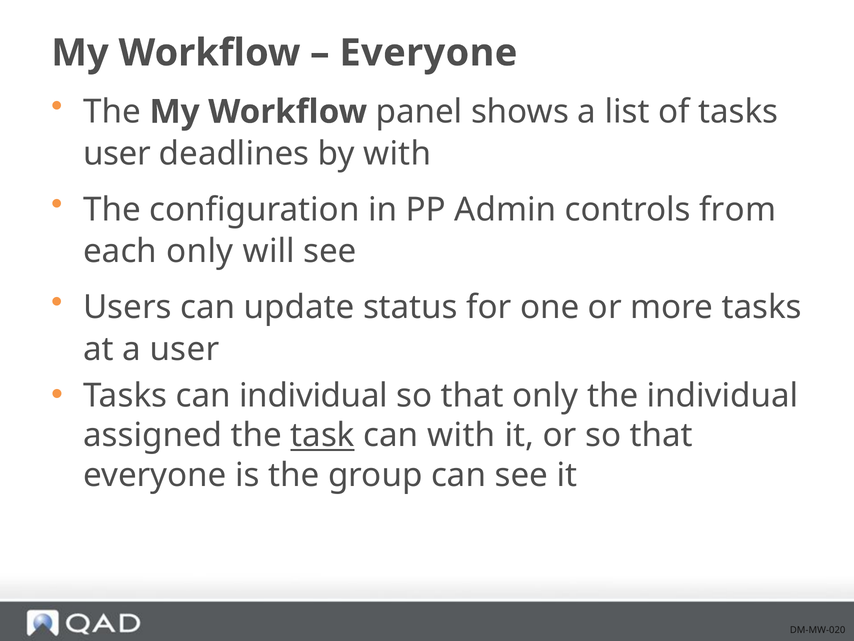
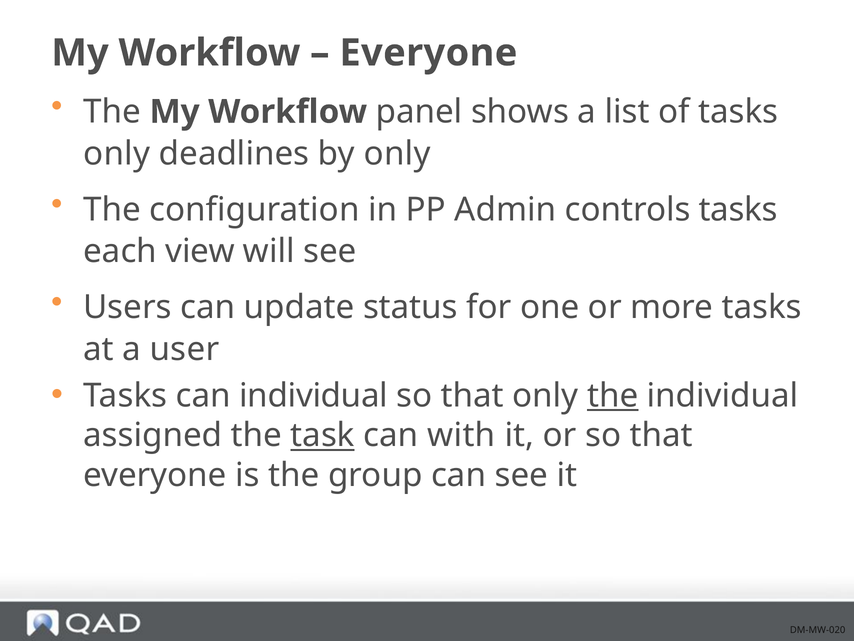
user at (117, 153): user -> only
by with: with -> only
controls from: from -> tasks
each only: only -> view
the at (613, 395) underline: none -> present
